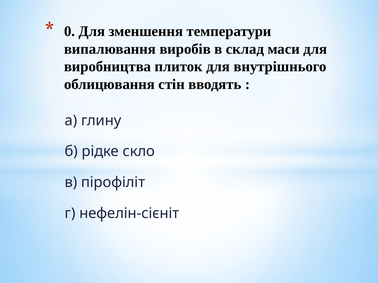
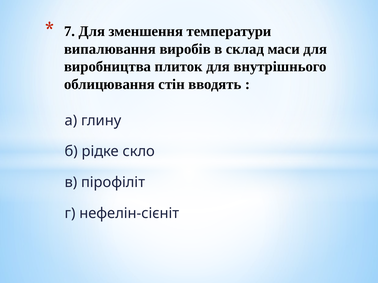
0: 0 -> 7
